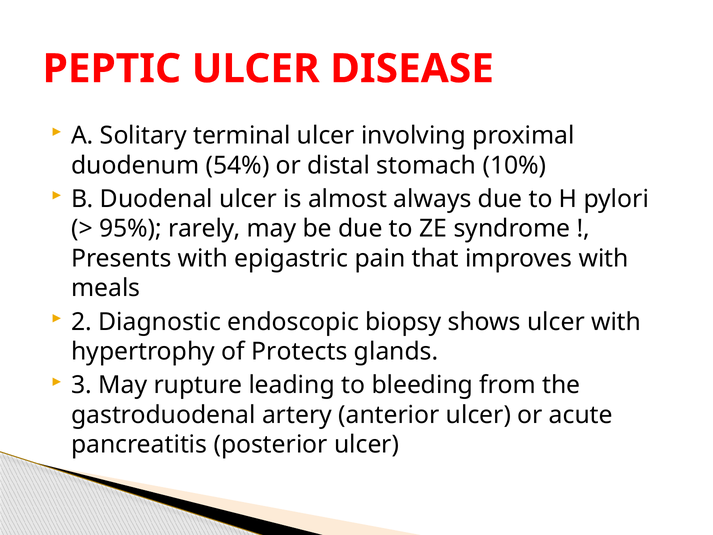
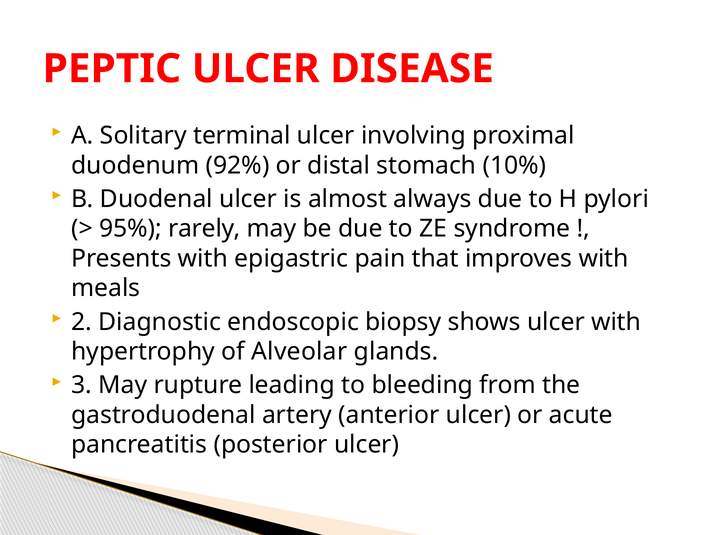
54%: 54% -> 92%
Protects: Protects -> Alveolar
